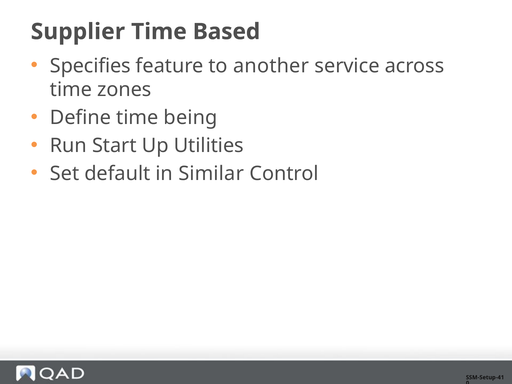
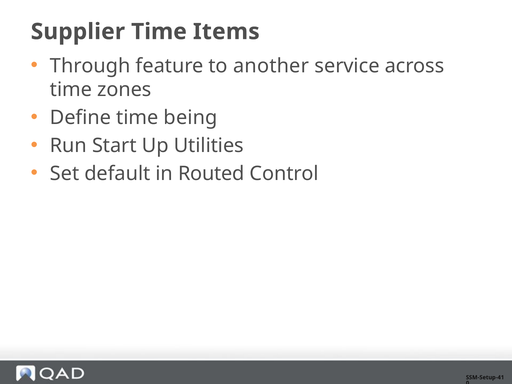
Based: Based -> Items
Specifies: Specifies -> Through
Similar: Similar -> Routed
